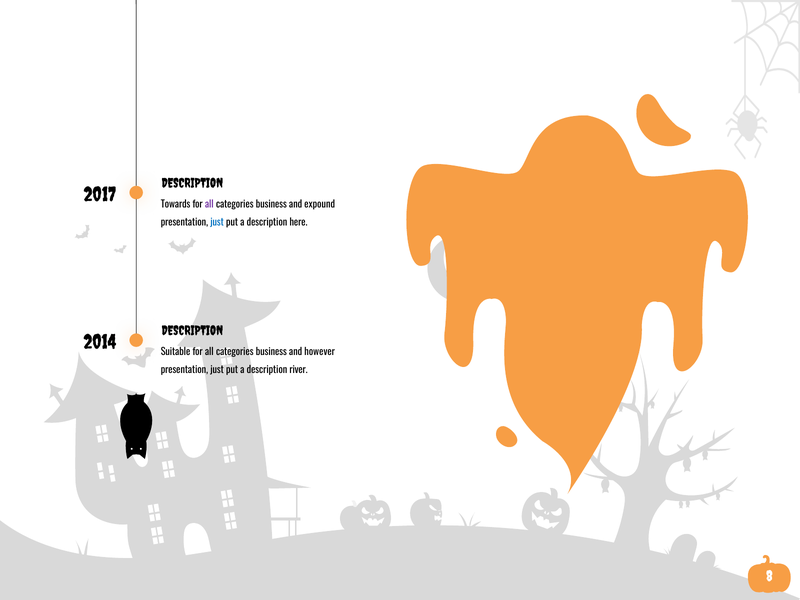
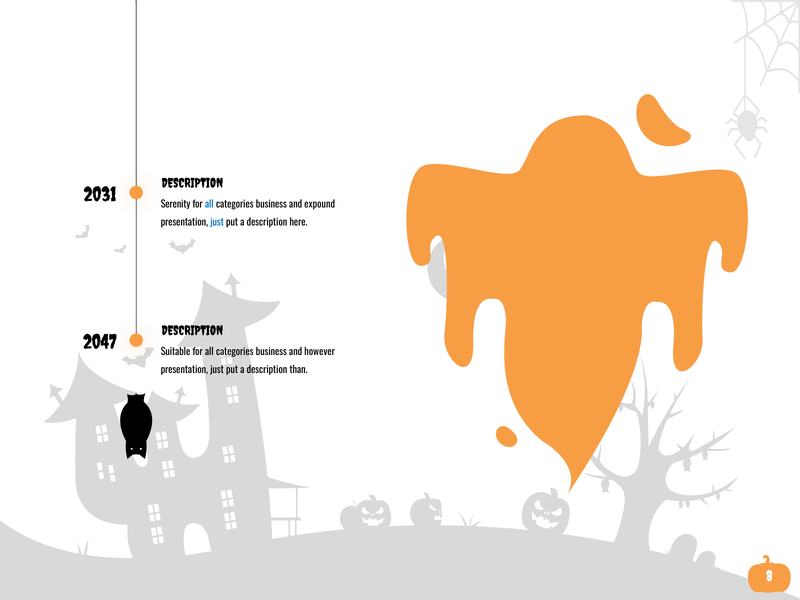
2017: 2017 -> 2031
Towards: Towards -> Serenity
all at (209, 205) colour: purple -> blue
2014: 2014 -> 2047
river: river -> than
